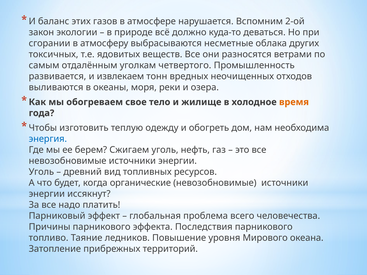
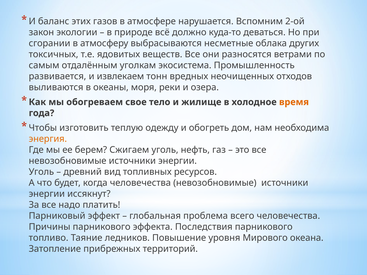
четвертого: четвертого -> экосистема
энергия colour: blue -> orange
когда органические: органические -> человечества
